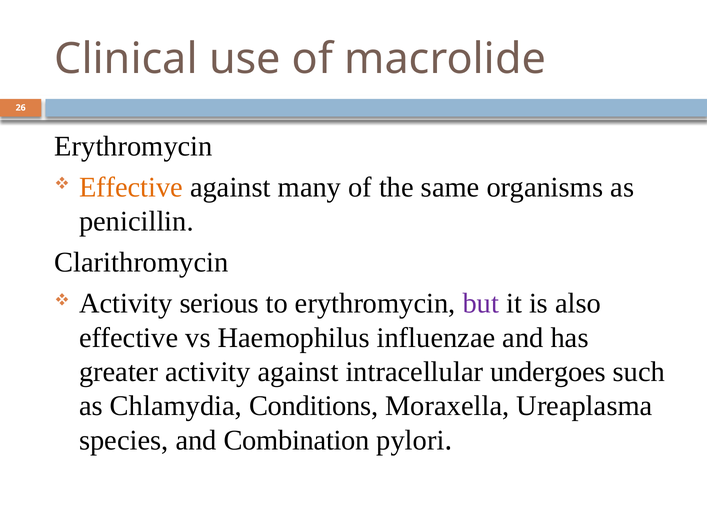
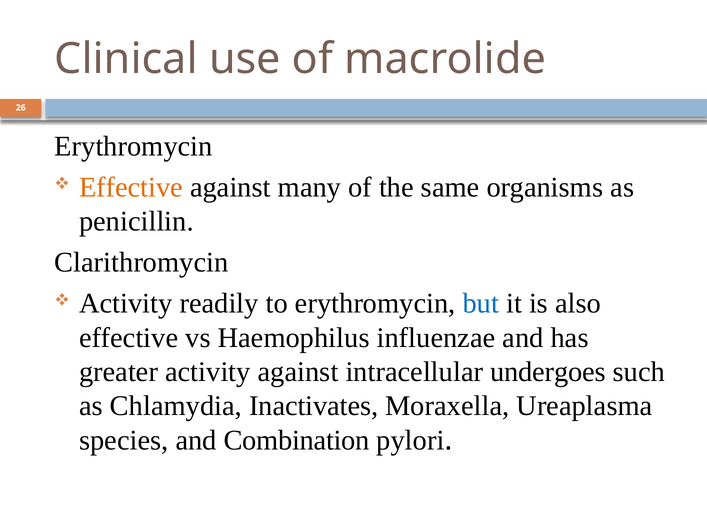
serious: serious -> readily
but colour: purple -> blue
Conditions: Conditions -> Inactivates
